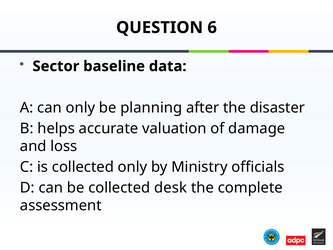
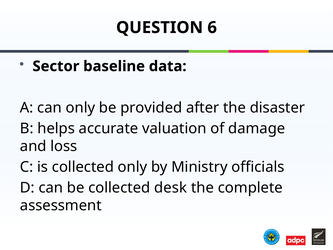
planning: planning -> provided
